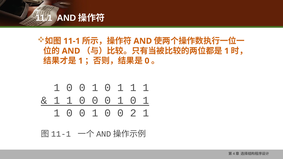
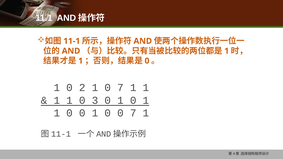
0 at (82, 88): 0 -> 2
1 at (120, 88): 1 -> 7
0 at (95, 100): 0 -> 3
0 0 2: 2 -> 7
